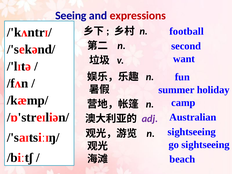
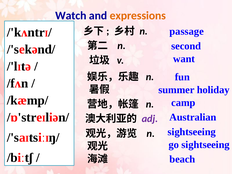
Seeing: Seeing -> Watch
expressions colour: red -> orange
football: football -> passage
